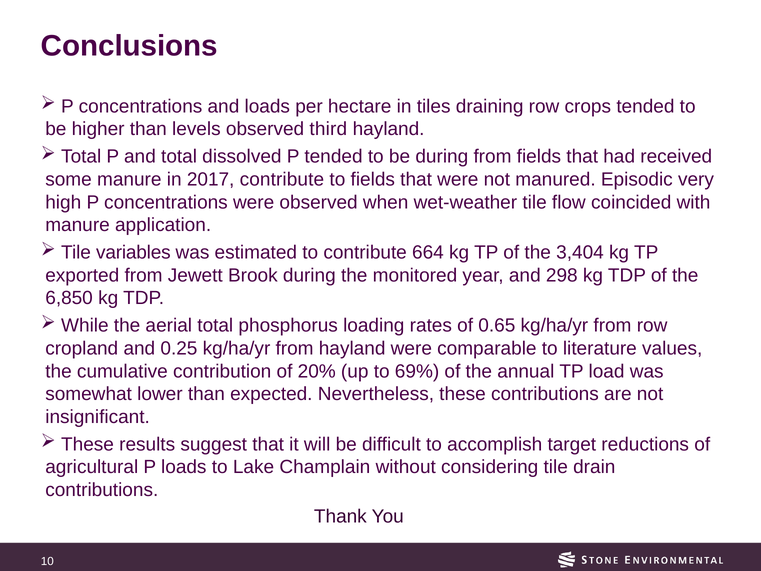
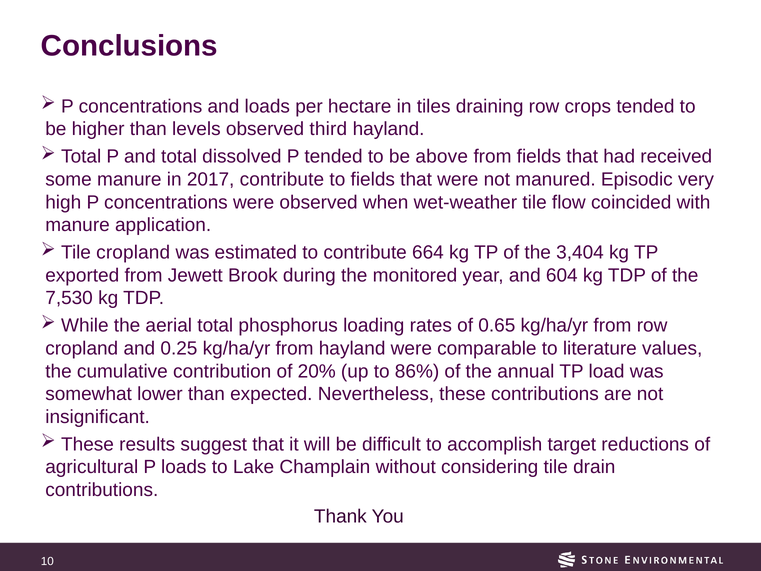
be during: during -> above
Tile variables: variables -> cropland
298: 298 -> 604
6,850: 6,850 -> 7,530
69%: 69% -> 86%
